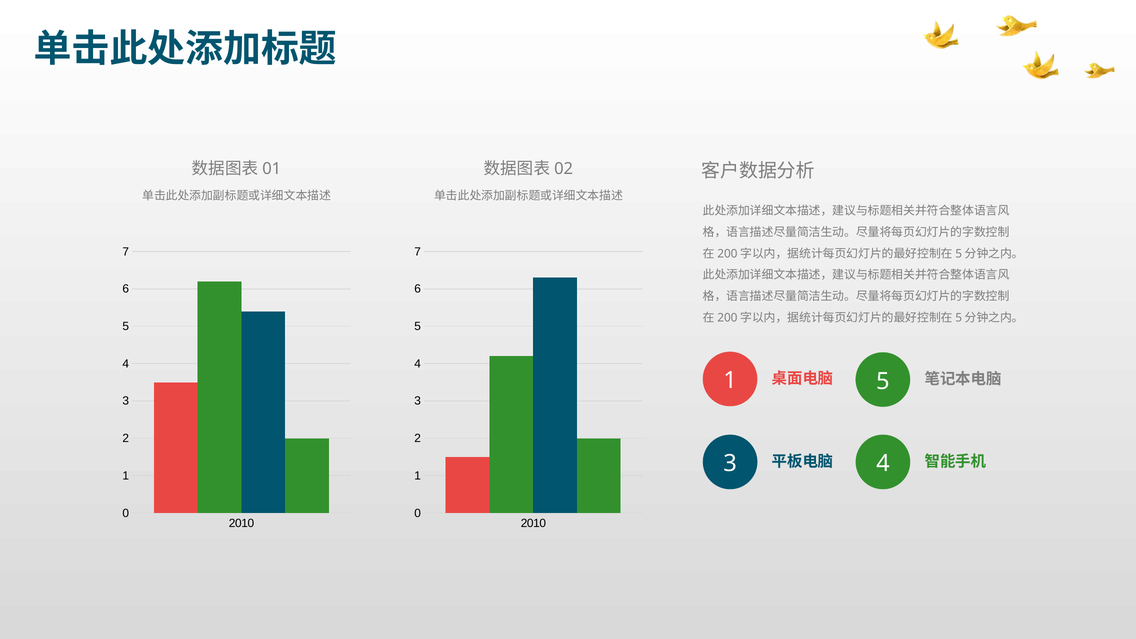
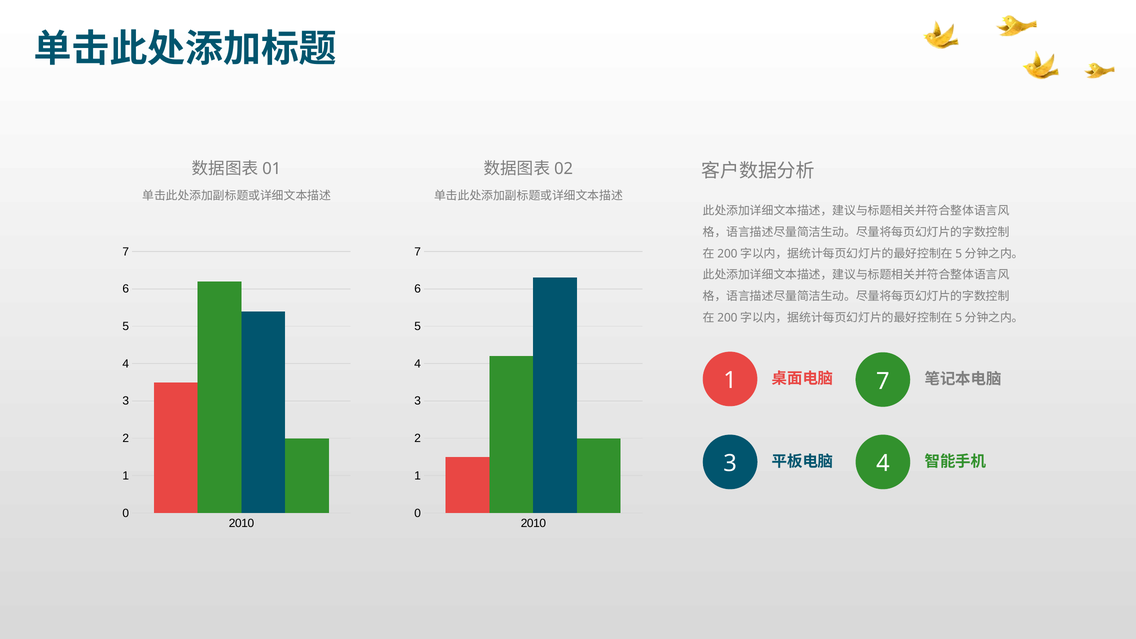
5 at (883, 381): 5 -> 7
